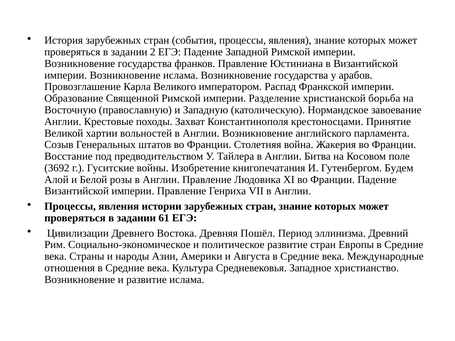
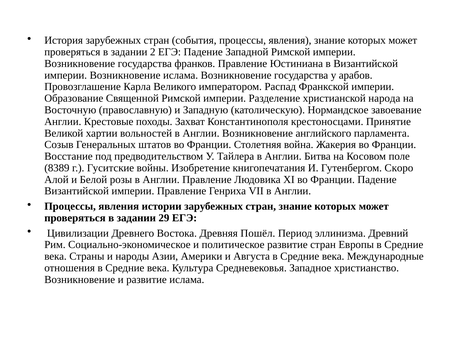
борьба: борьба -> народа
3692: 3692 -> 8389
Будем: Будем -> Скоро
61: 61 -> 29
